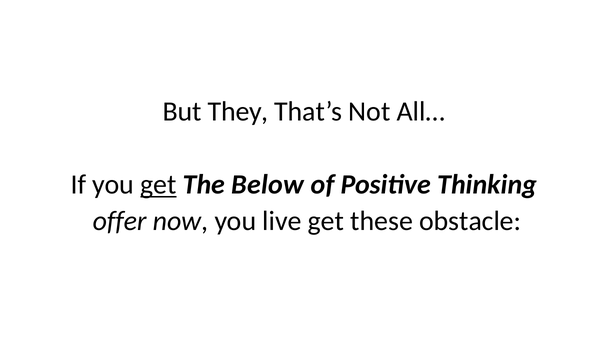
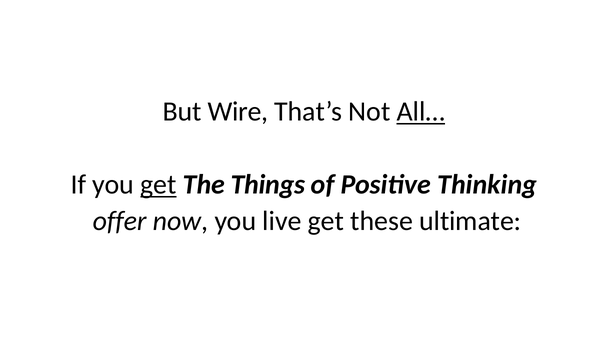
They: They -> Wire
All… underline: none -> present
Below: Below -> Things
obstacle: obstacle -> ultimate
